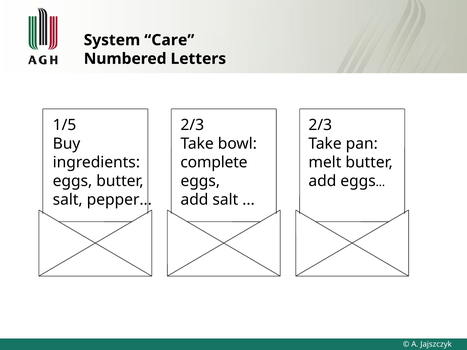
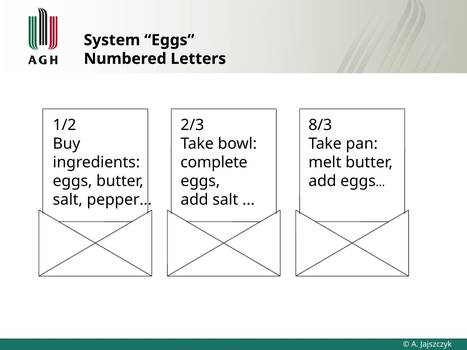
System Care: Care -> Eggs
1/5: 1/5 -> 1/2
2/3 at (320, 125): 2/3 -> 8/3
